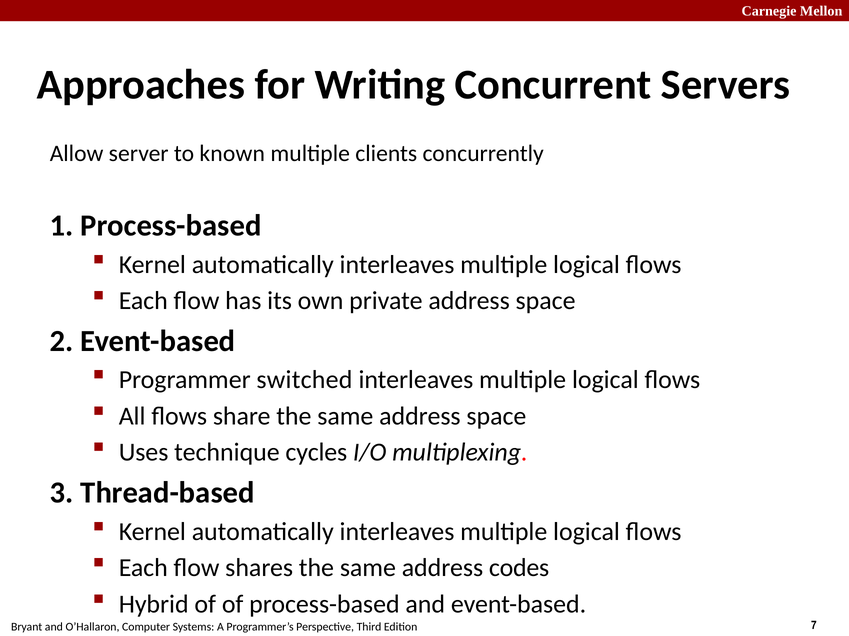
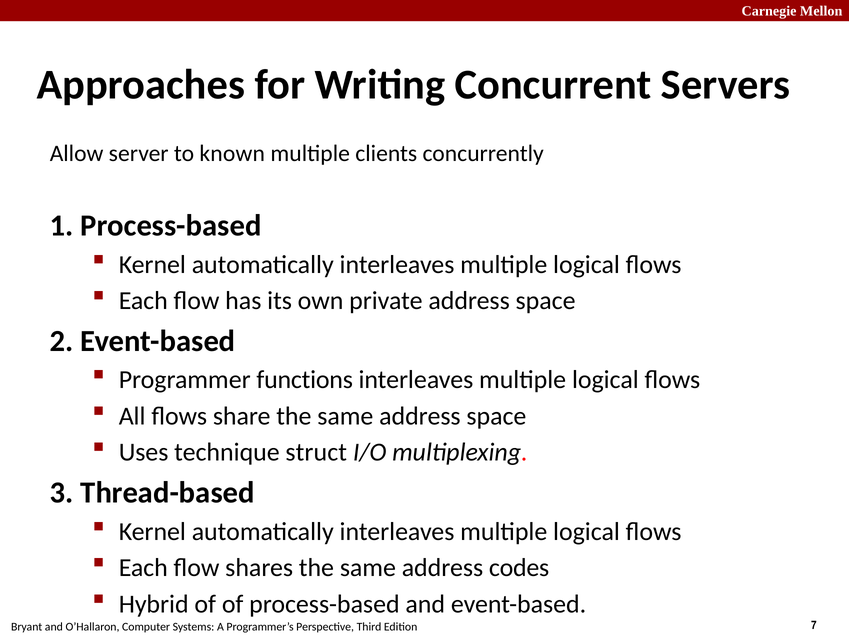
switched: switched -> functions
cycles: cycles -> struct
